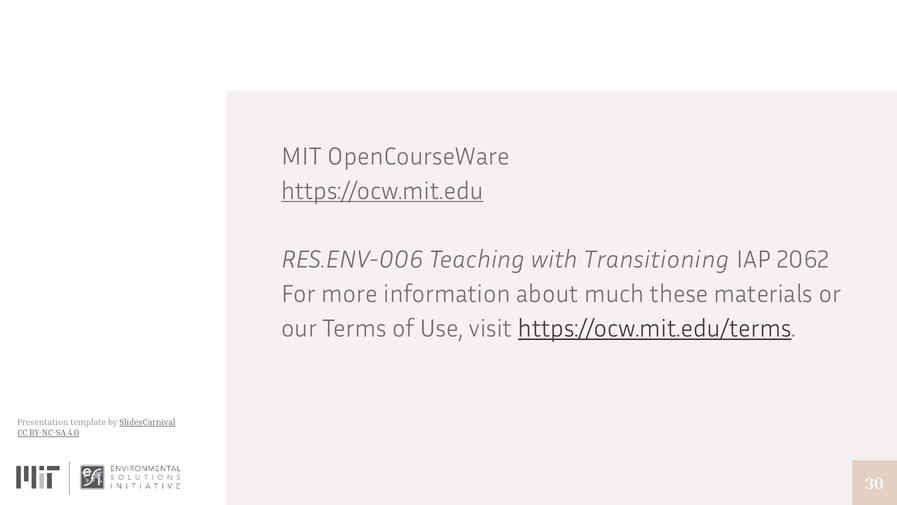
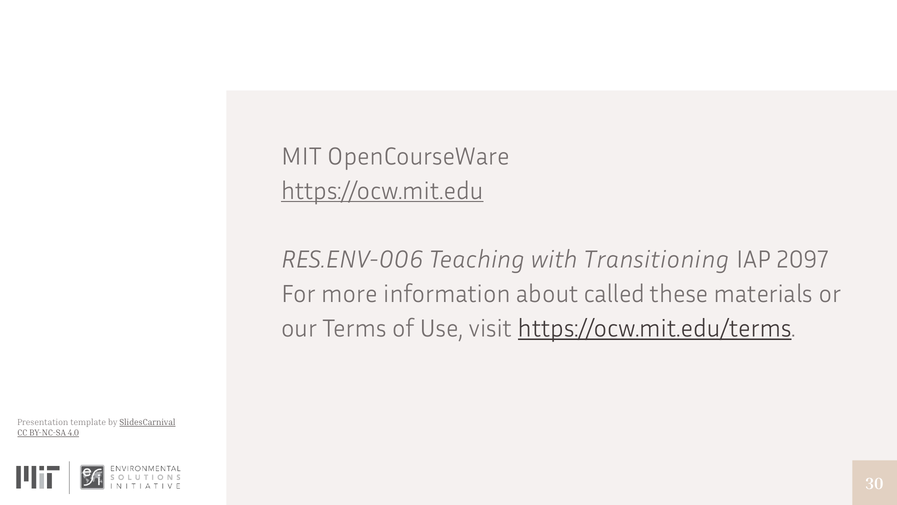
2062: 2062 -> 2097
much: much -> called
